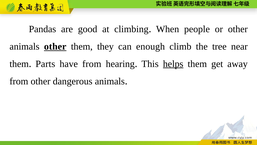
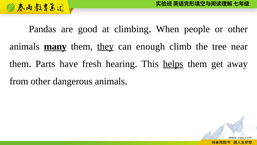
animals other: other -> many
they underline: none -> present
have from: from -> fresh
